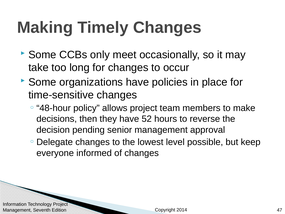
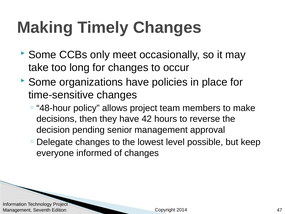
52: 52 -> 42
